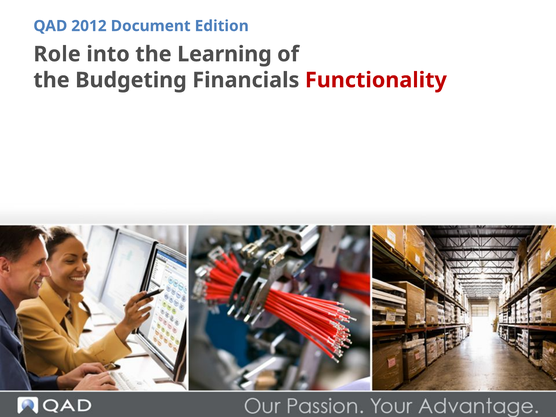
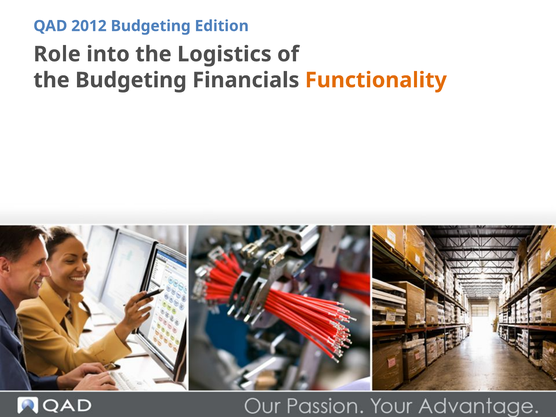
2012 Document: Document -> Budgeting
Learning: Learning -> Logistics
Functionality colour: red -> orange
